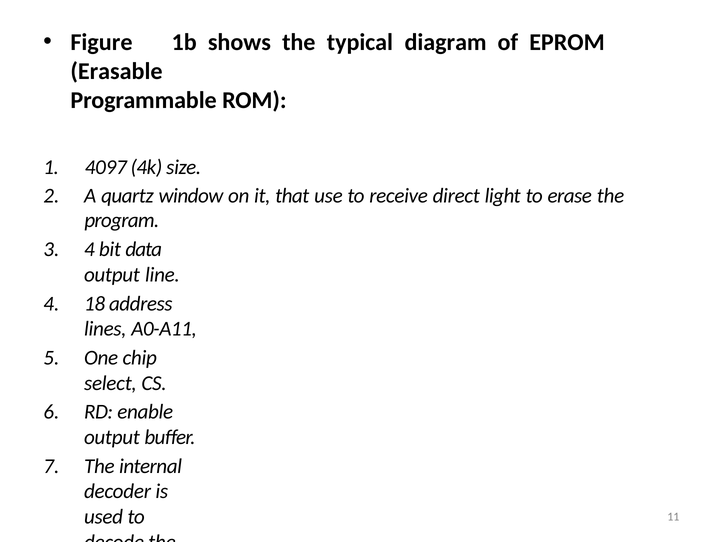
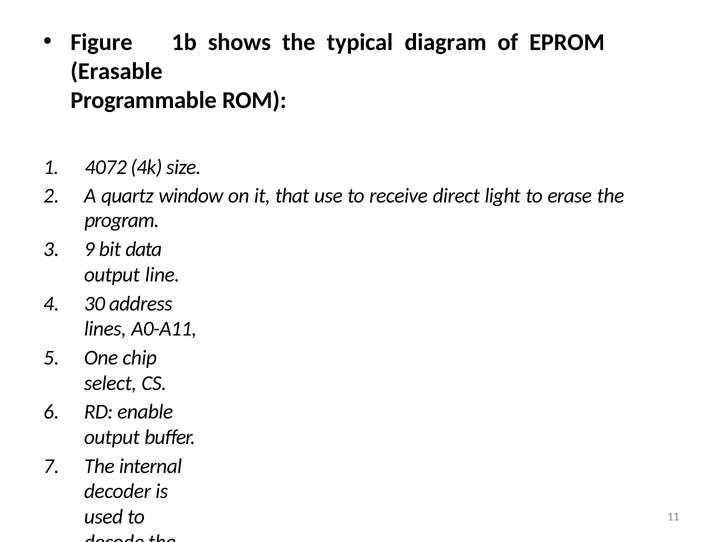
4097: 4097 -> 4072
4 at (89, 250): 4 -> 9
18: 18 -> 30
